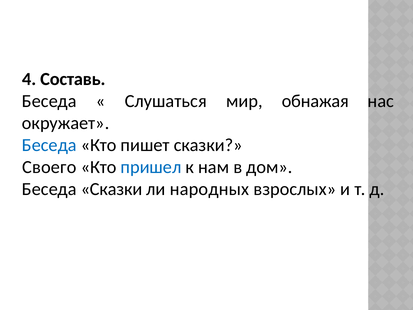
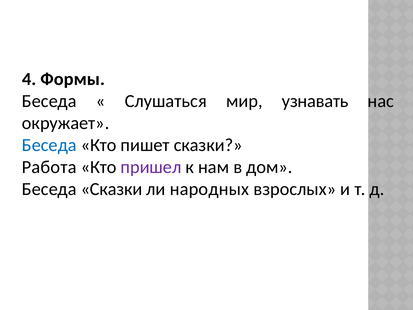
Составь: Составь -> Формы
обнажая: обнажая -> узнавать
Своего: Своего -> Работа
пришел colour: blue -> purple
